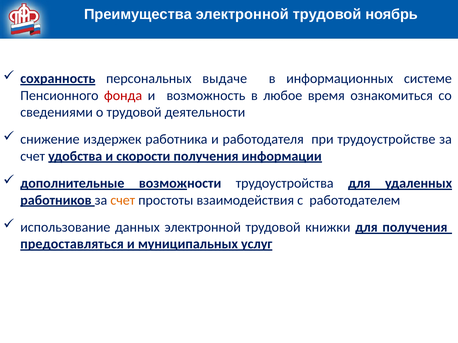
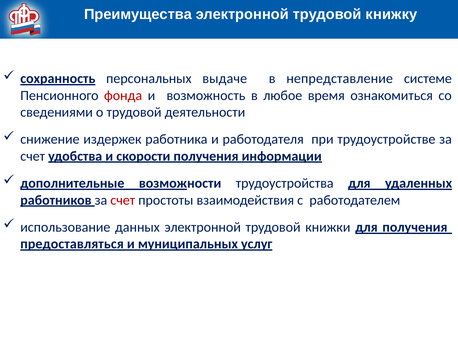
ноябрь: ноябрь -> книжку
информационных: информационных -> непредставление
счет at (123, 200) colour: orange -> red
